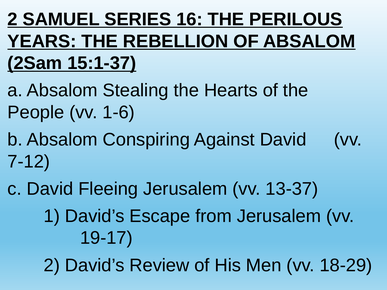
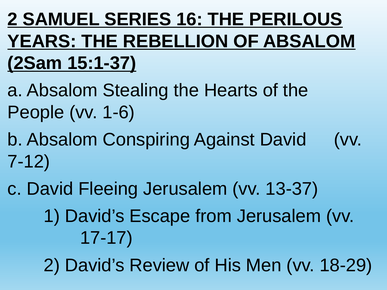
19-17: 19-17 -> 17-17
